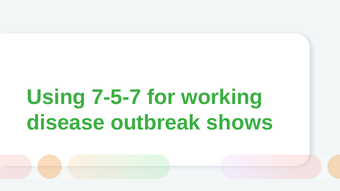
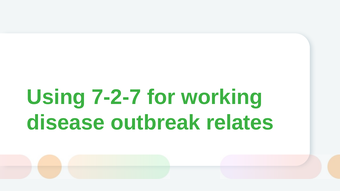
7-5-7: 7-5-7 -> 7-2-7
shows: shows -> relates
